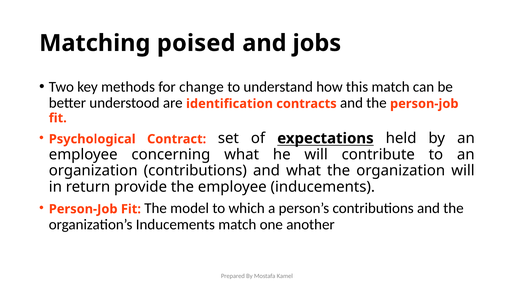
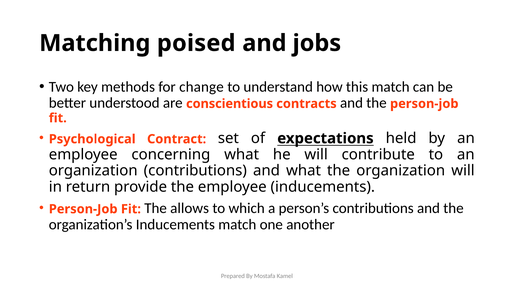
identification: identification -> conscientious
model: model -> allows
